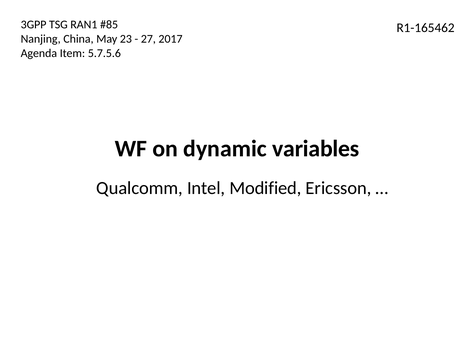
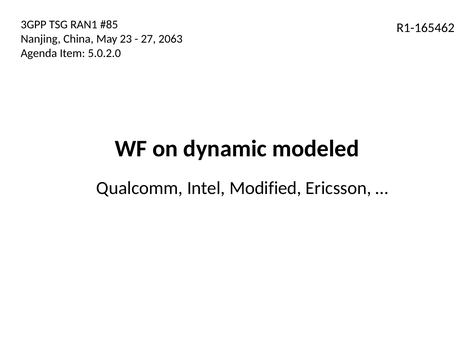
2017: 2017 -> 2063
5.7.5.6: 5.7.5.6 -> 5.0.2.0
variables: variables -> modeled
